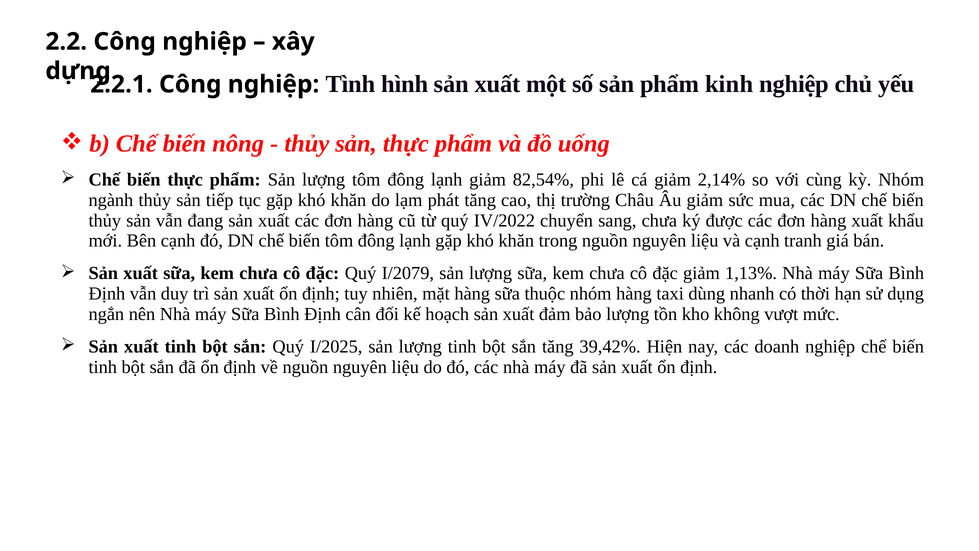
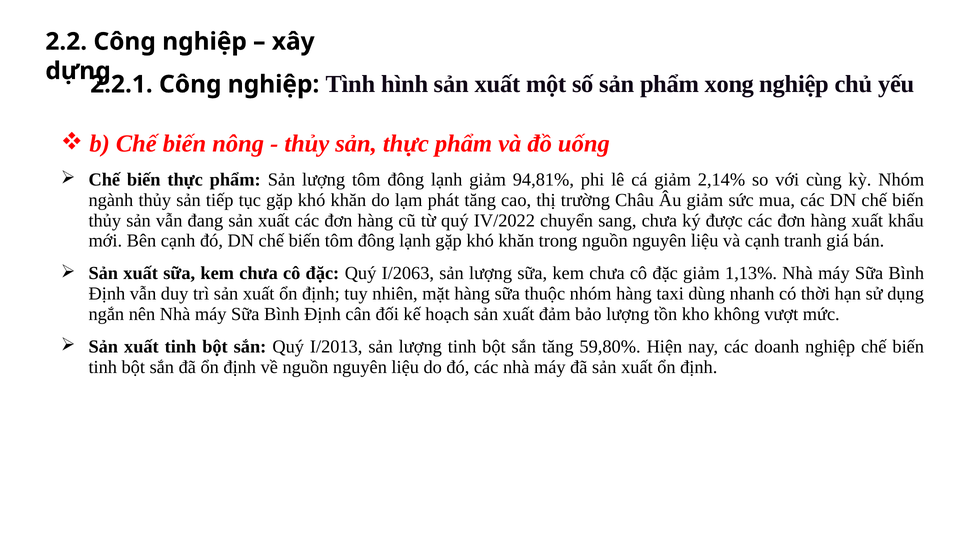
kinh: kinh -> xong
82,54%: 82,54% -> 94,81%
I/2079: I/2079 -> I/2063
I/2025: I/2025 -> I/2013
39,42%: 39,42% -> 59,80%
